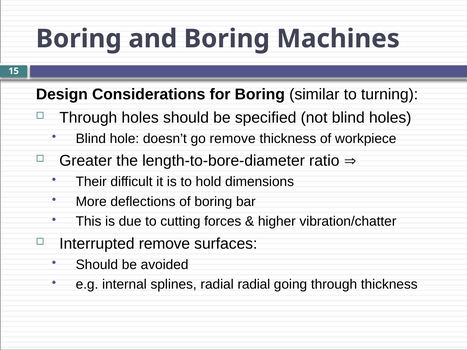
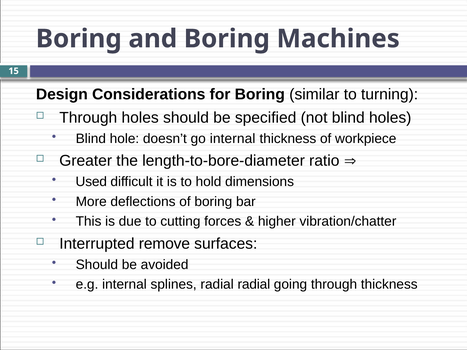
go remove: remove -> internal
Their: Their -> Used
